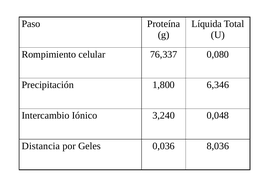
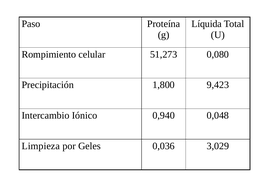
76,337: 76,337 -> 51,273
6,346: 6,346 -> 9,423
3,240: 3,240 -> 0,940
Distancia: Distancia -> Limpieza
8,036: 8,036 -> 3,029
